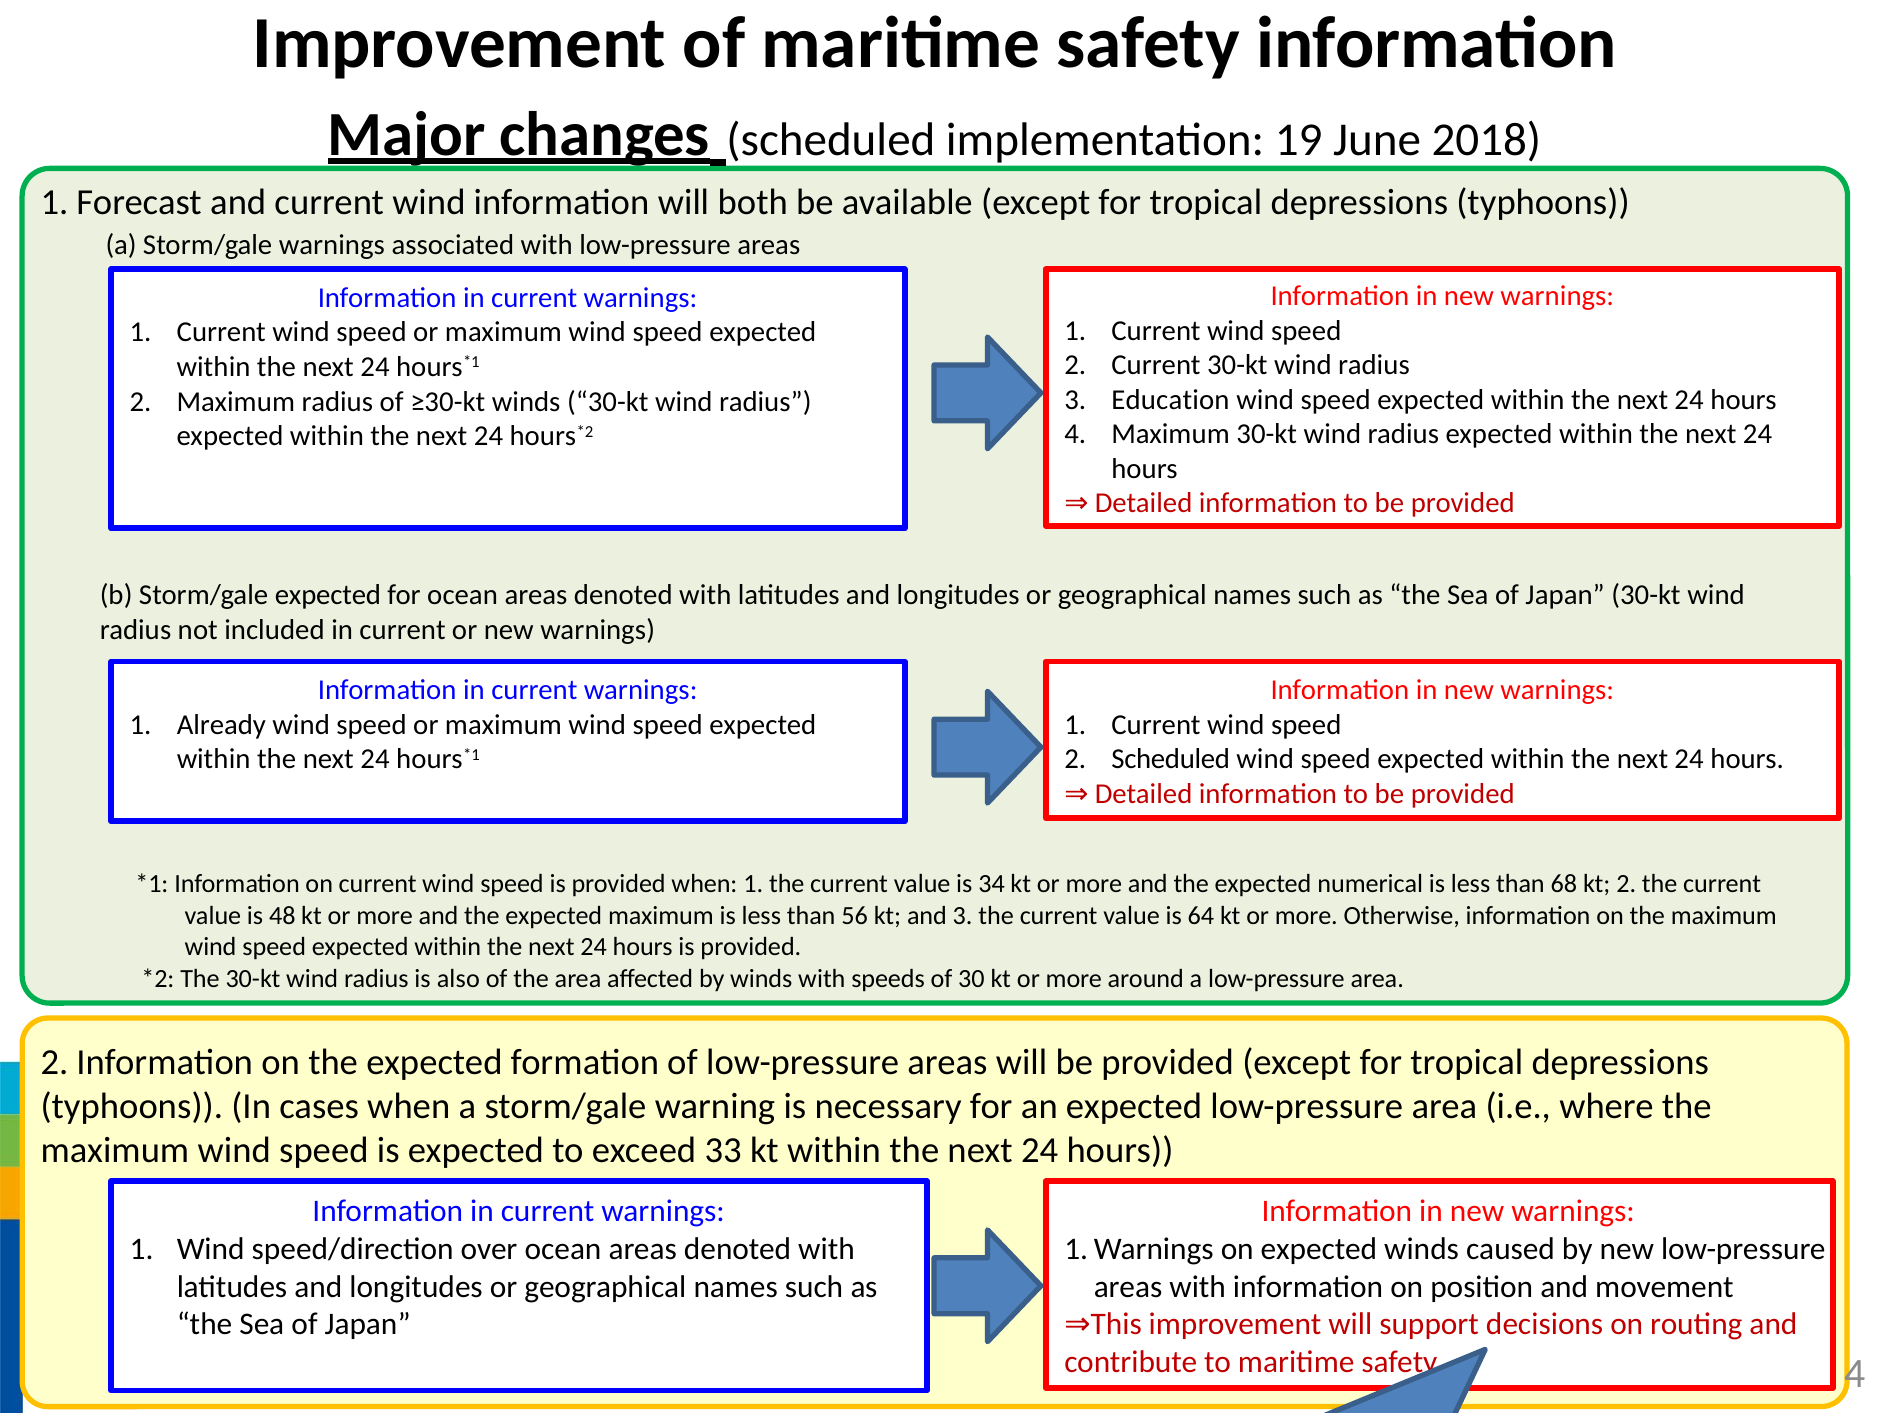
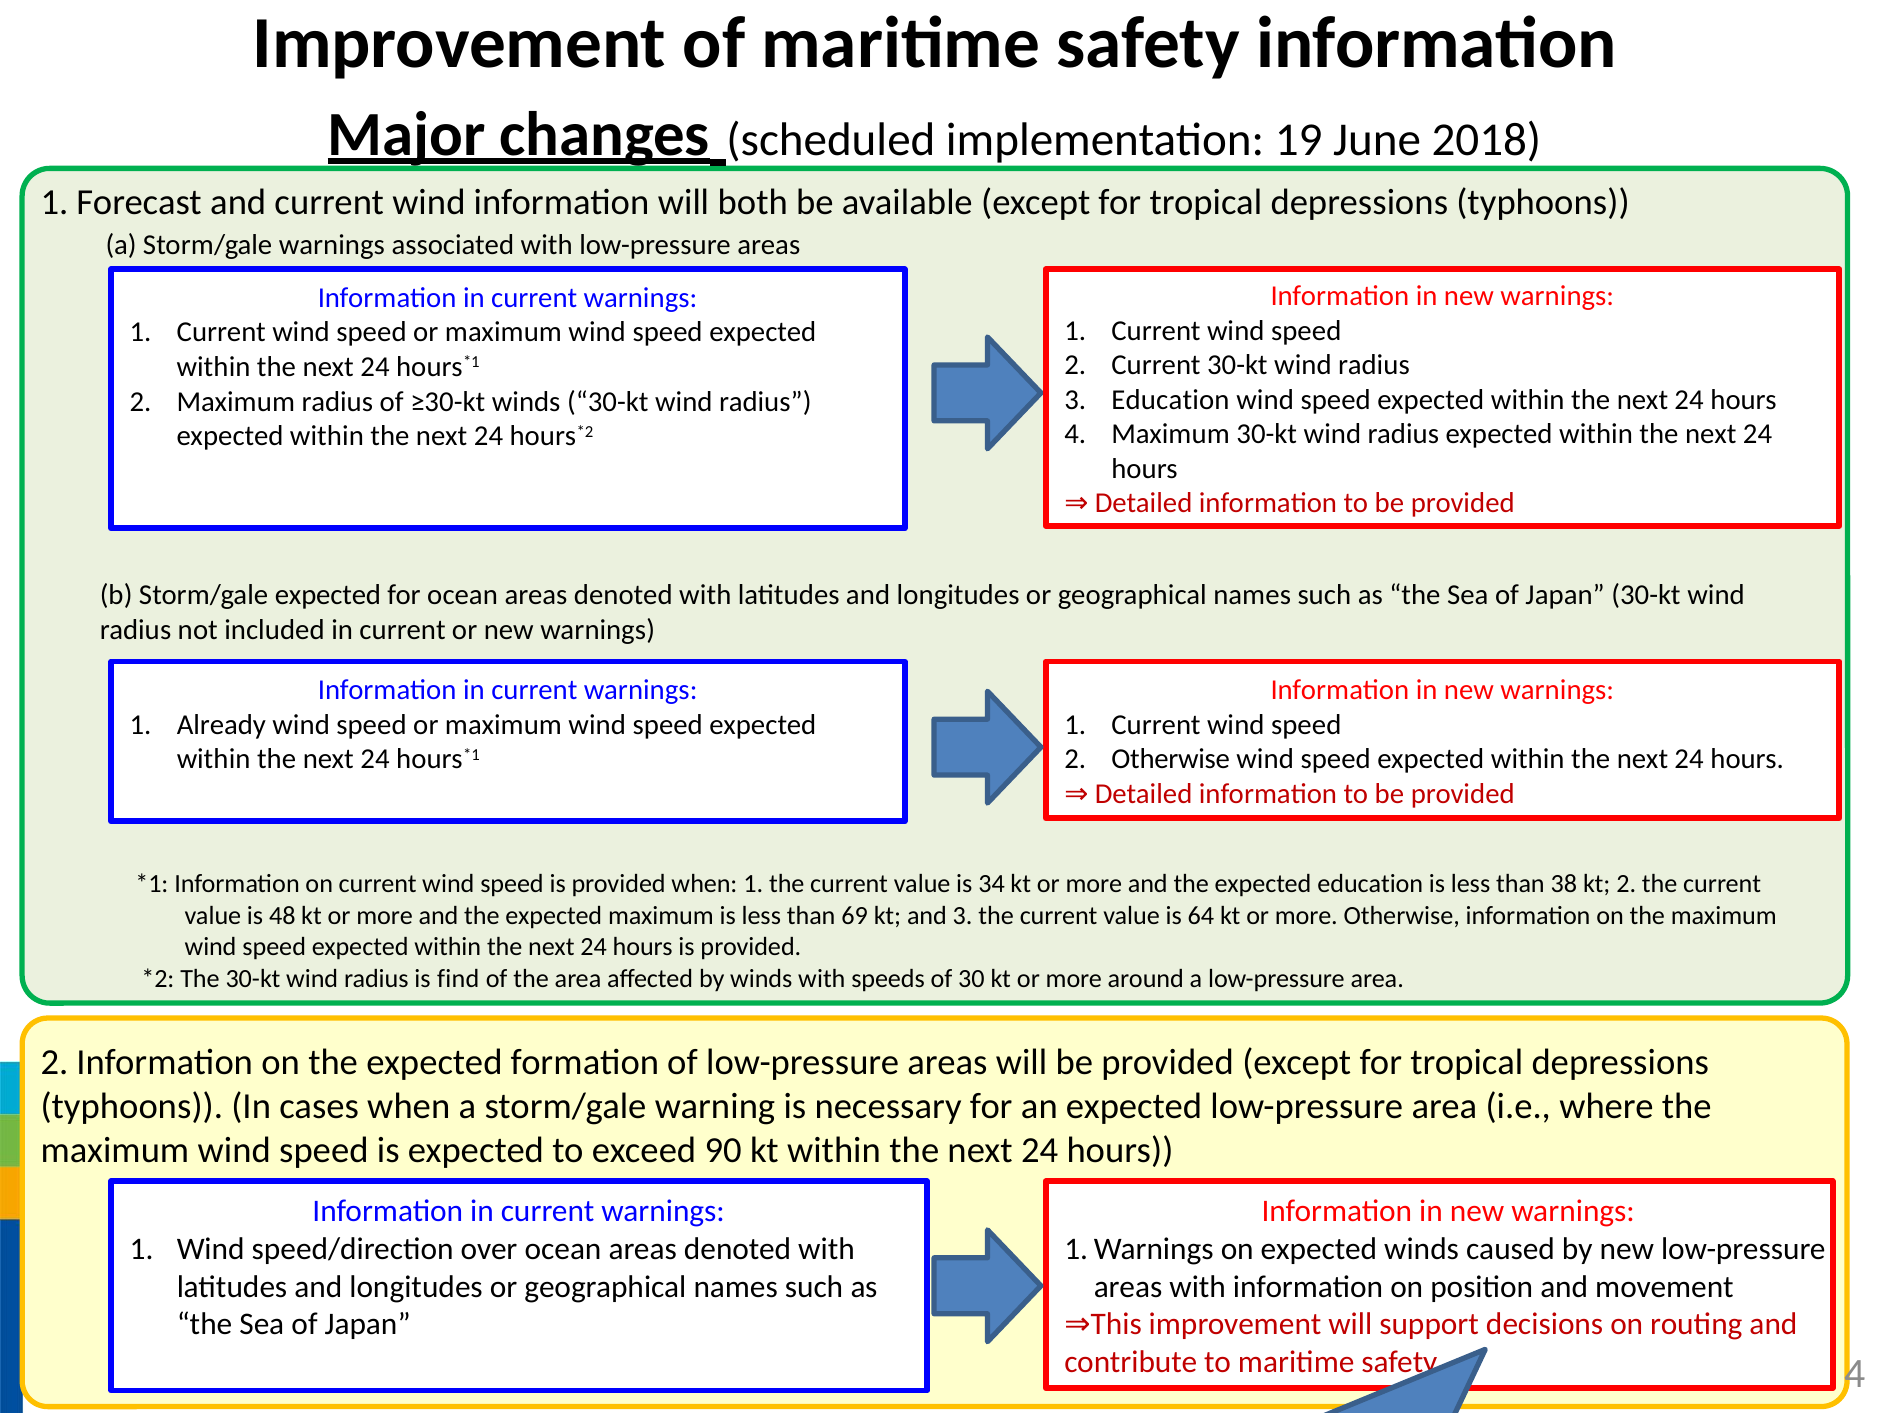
2 Scheduled: Scheduled -> Otherwise
expected numerical: numerical -> education
68: 68 -> 38
56: 56 -> 69
also: also -> find
33: 33 -> 90
